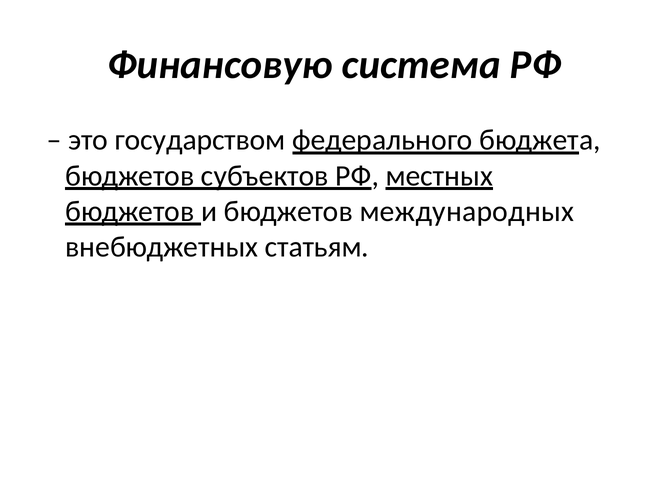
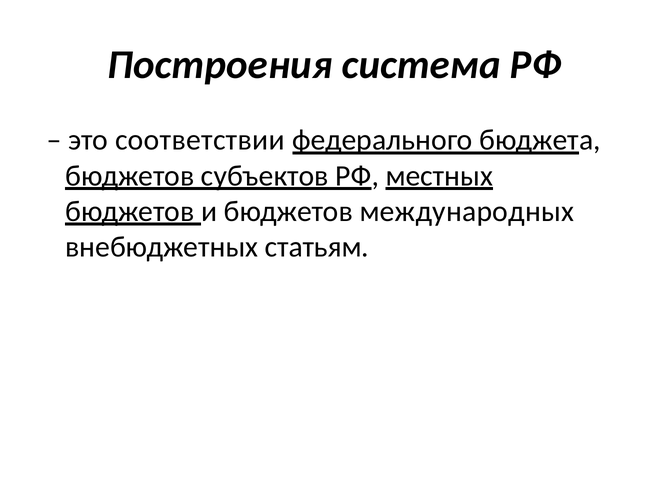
Финансовую: Финансовую -> Построения
государством: государством -> соответствии
